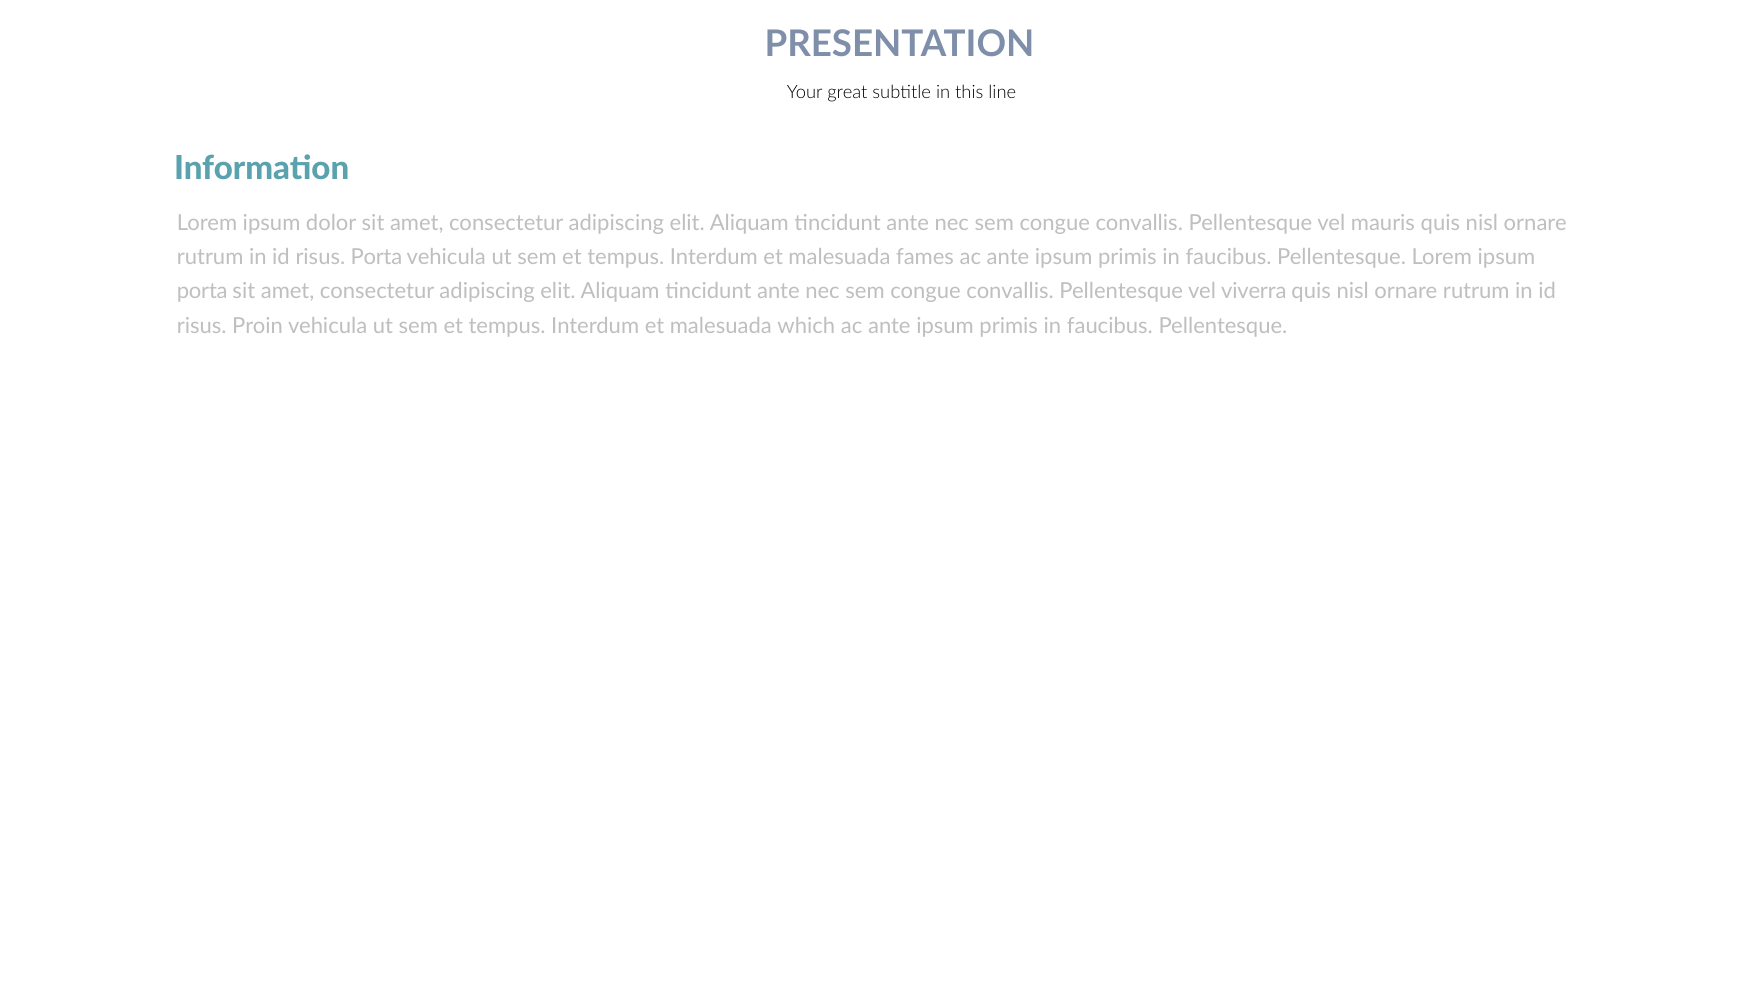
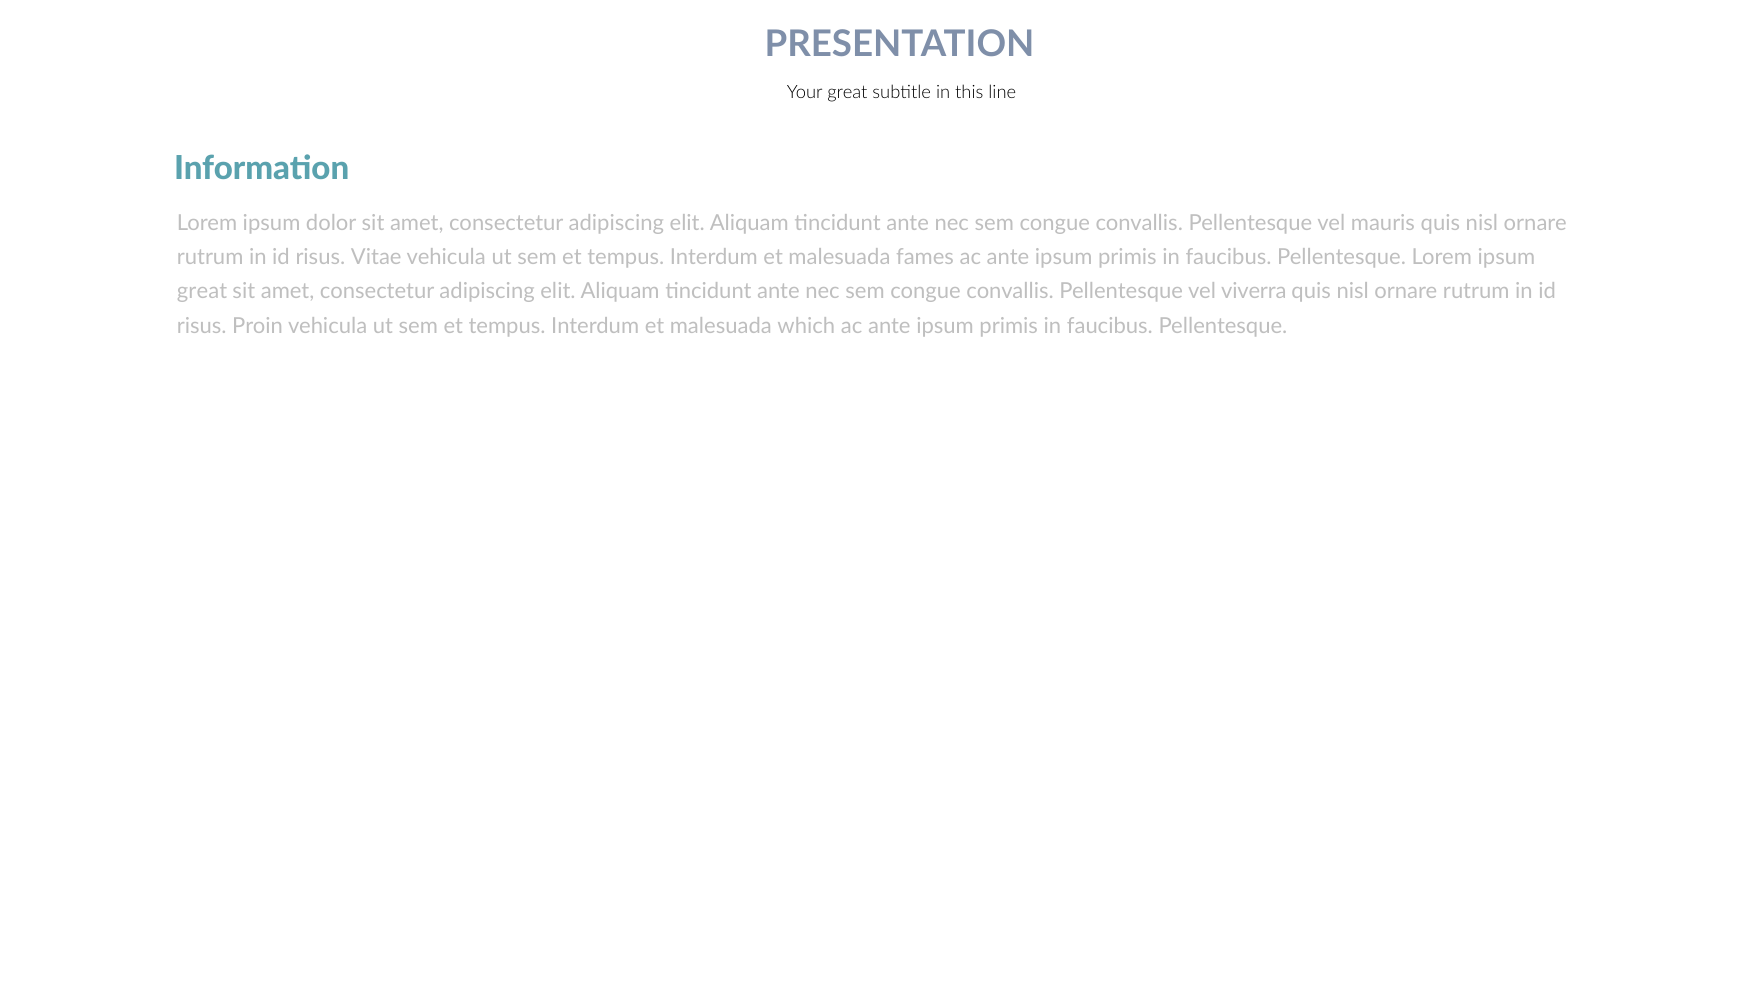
risus Porta: Porta -> Vitae
porta at (202, 292): porta -> great
